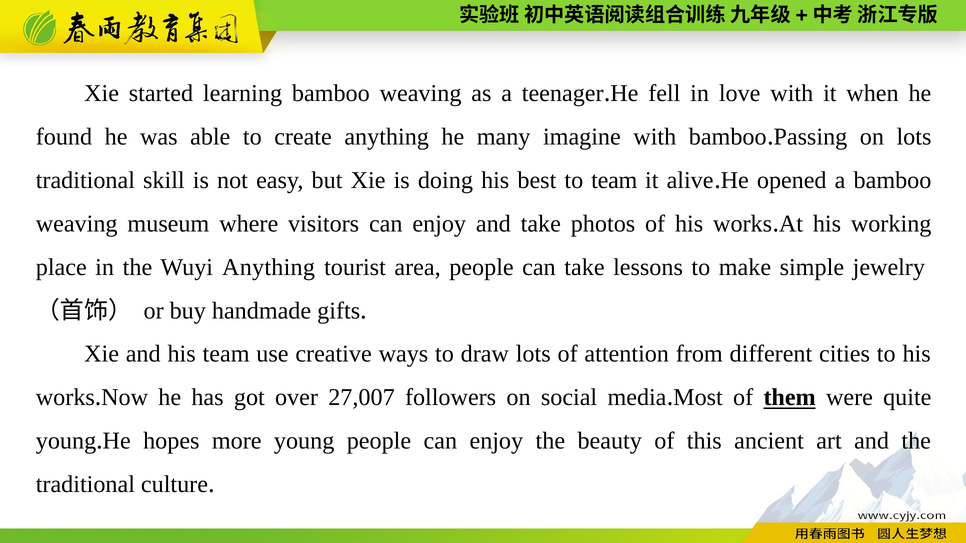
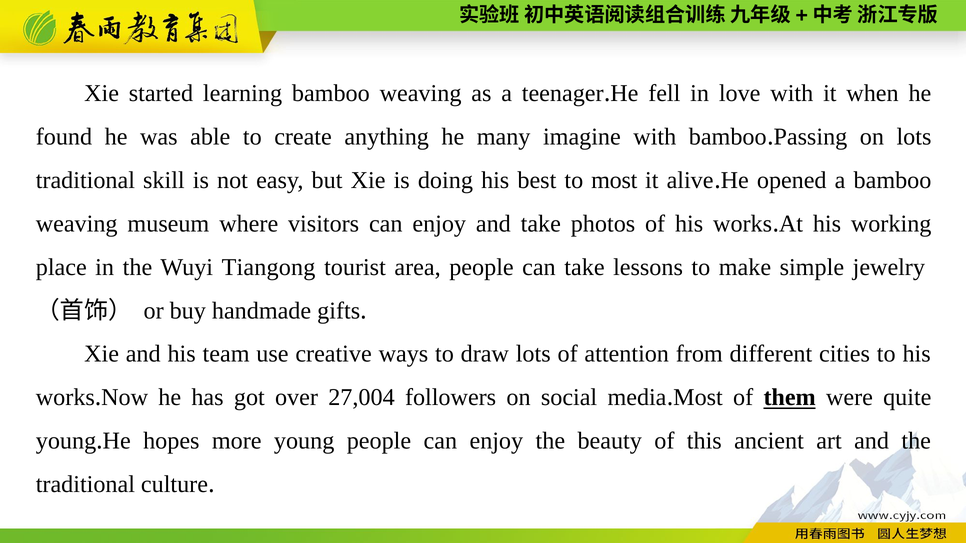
to team: team -> most
Wuyi Anything: Anything -> Tiangong
27,007: 27,007 -> 27,004
